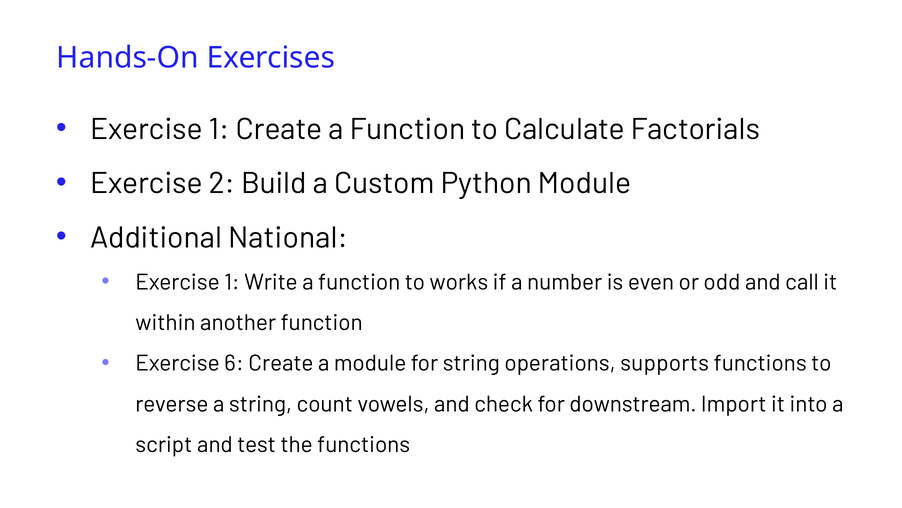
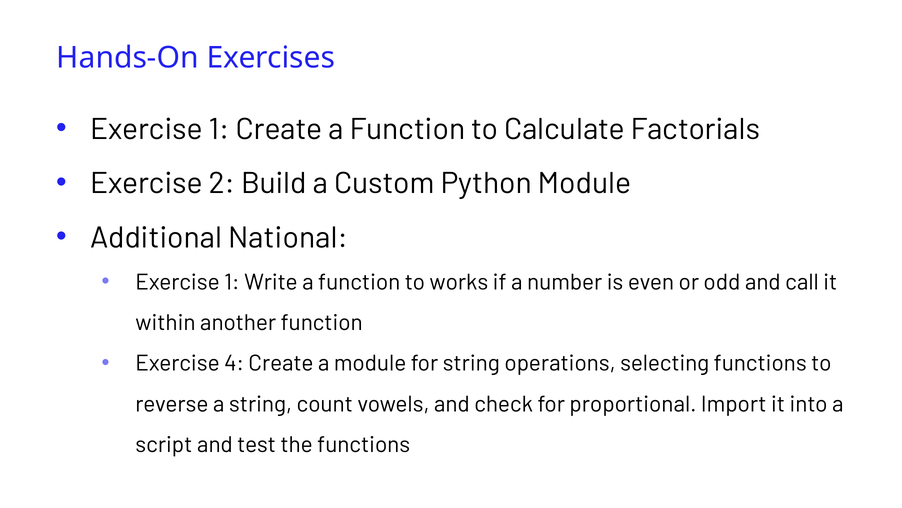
6: 6 -> 4
supports: supports -> selecting
downstream: downstream -> proportional
